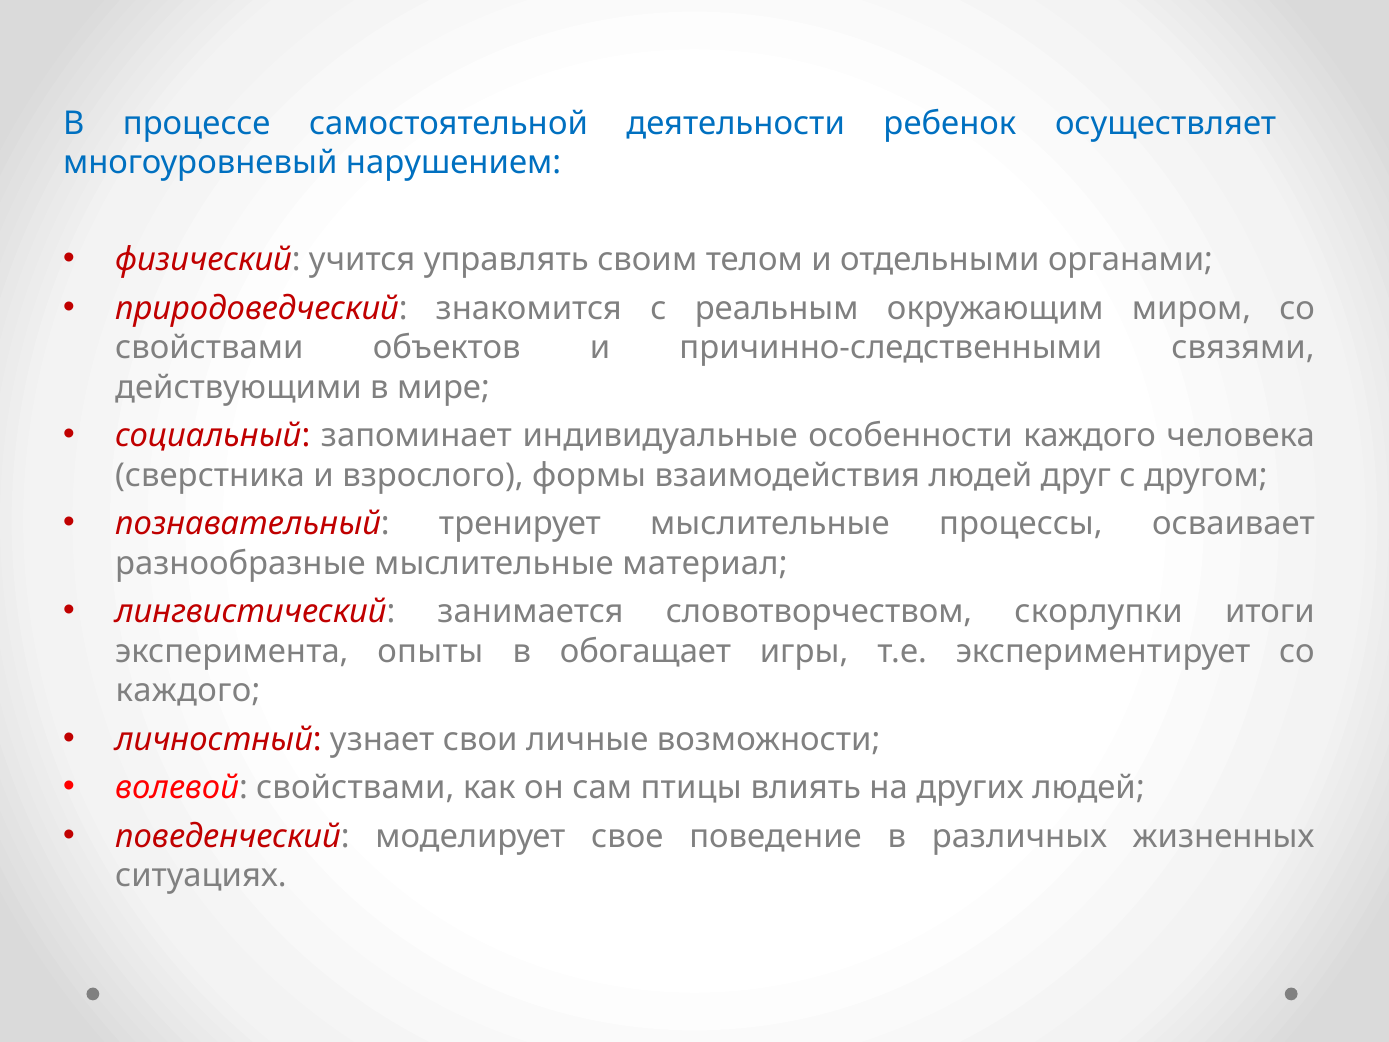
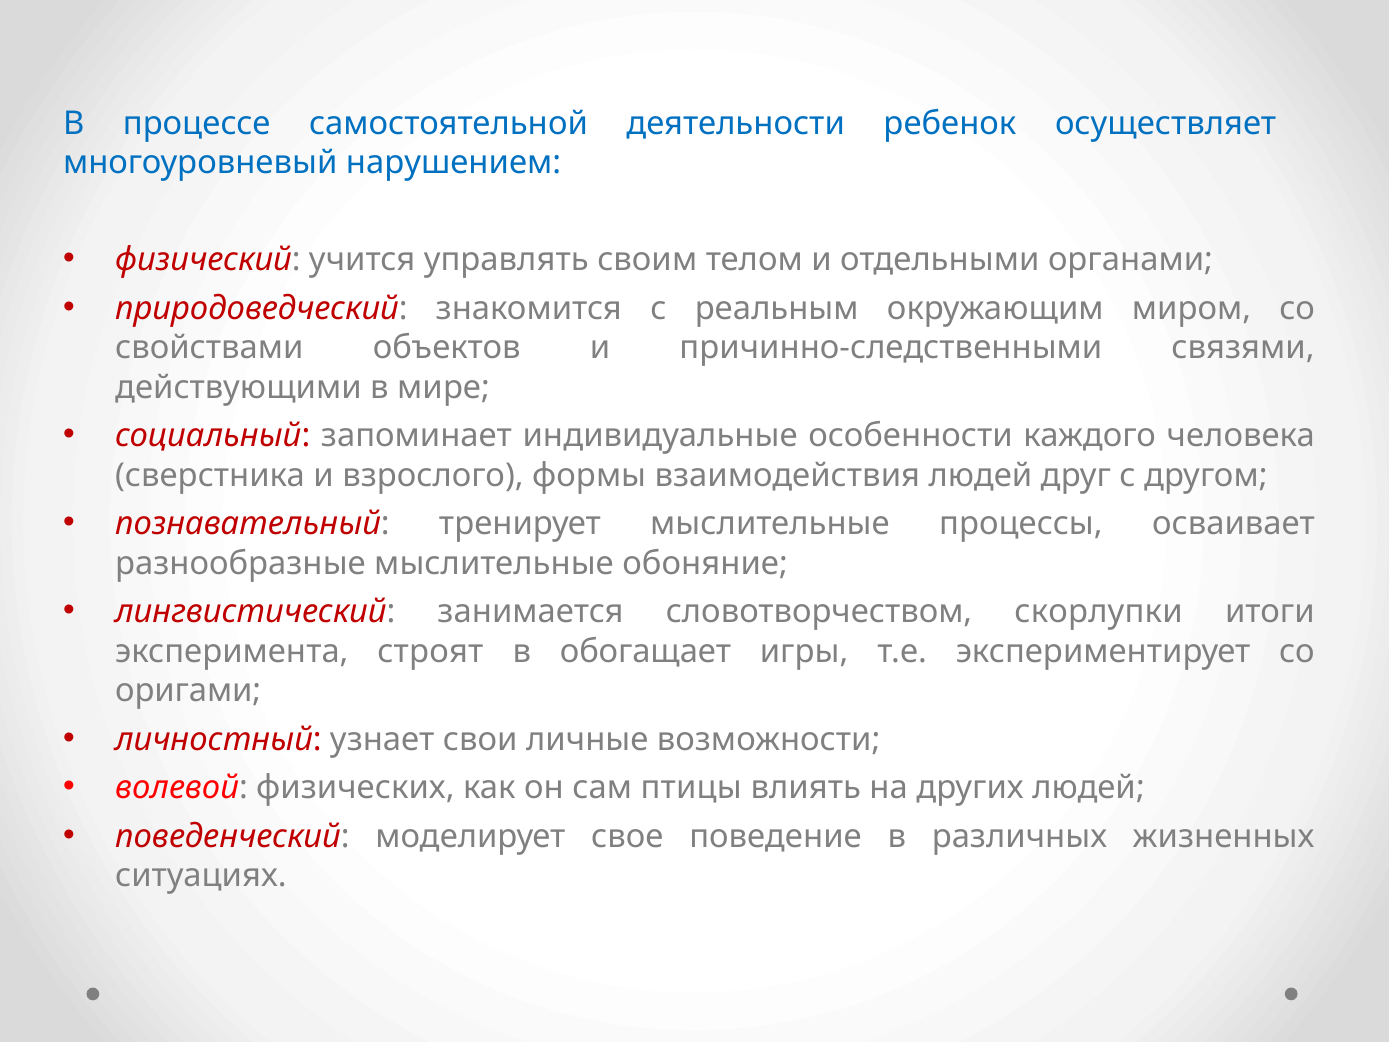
материал: материал -> обоняние
опыты: опыты -> строят
каждого at (188, 691): каждого -> оригами
волевой свойствами: свойствами -> физических
